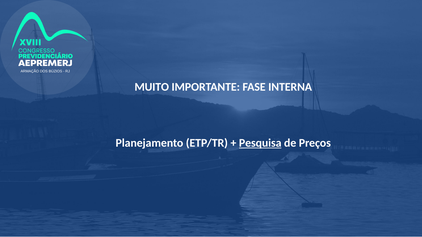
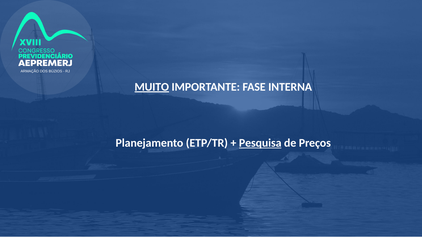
MUITO underline: none -> present
